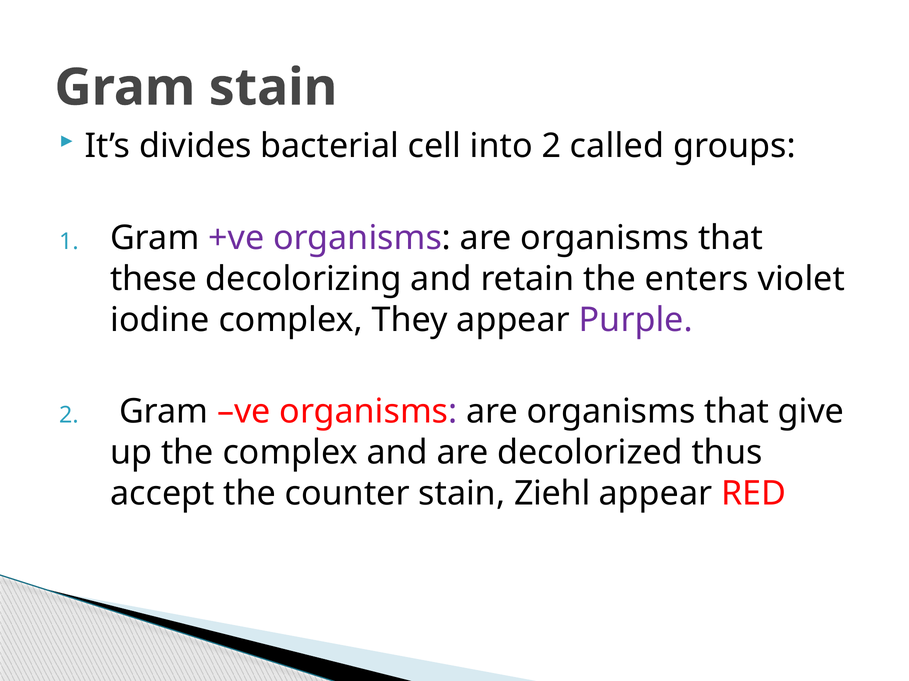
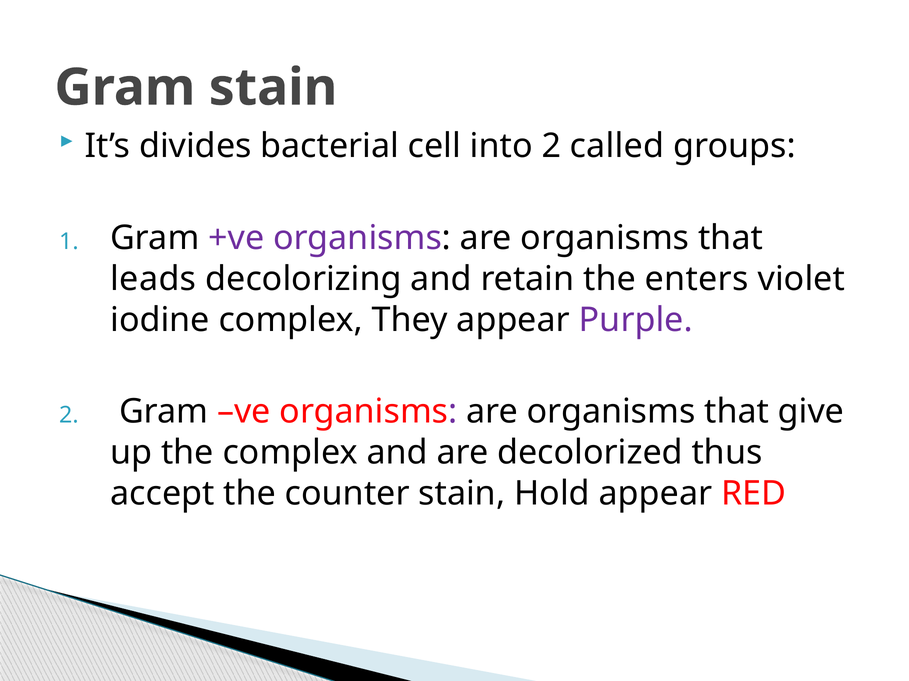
these: these -> leads
Ziehl: Ziehl -> Hold
